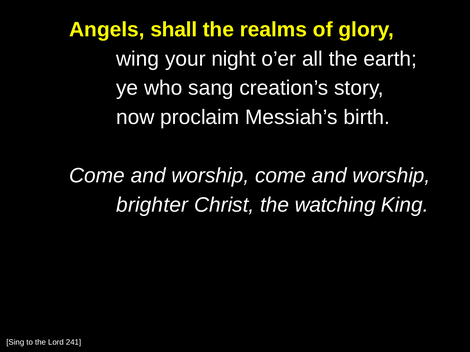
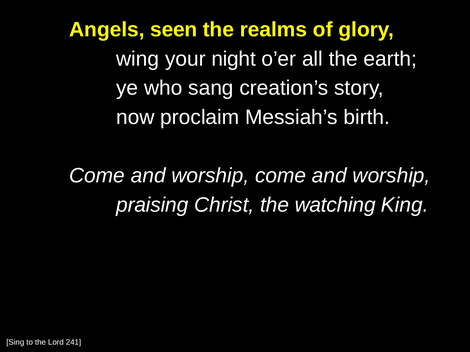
shall: shall -> seen
brighter: brighter -> praising
